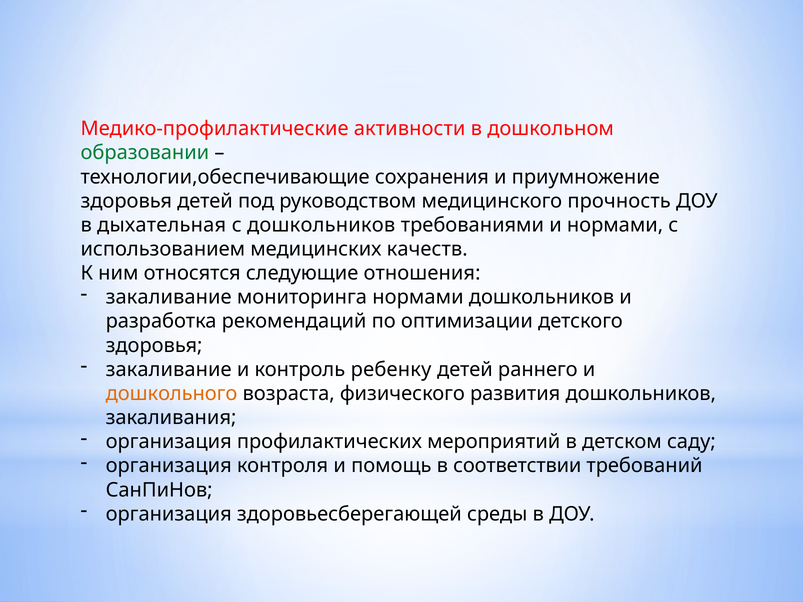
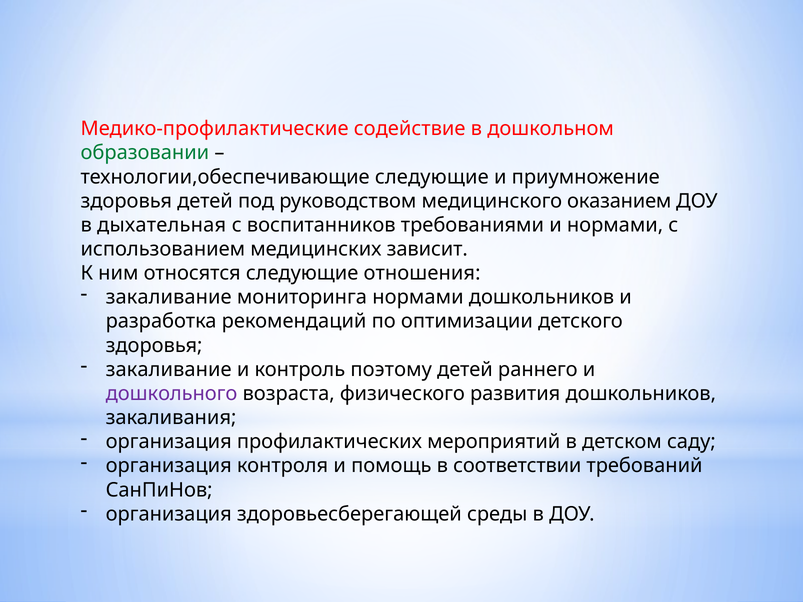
активности: активности -> содействие
технологии,обеспечивающие сохранения: сохранения -> следующие
прочность: прочность -> оказанием
с дошкольников: дошкольников -> воспитанников
качеств: качеств -> зависит
ребенку: ребенку -> поэтому
дошкольного colour: orange -> purple
